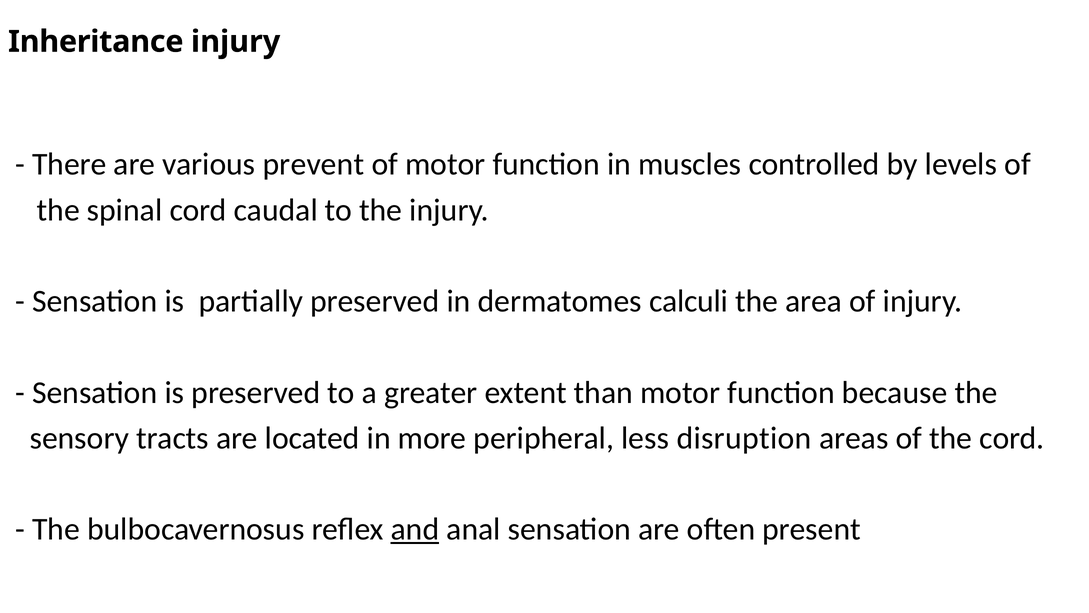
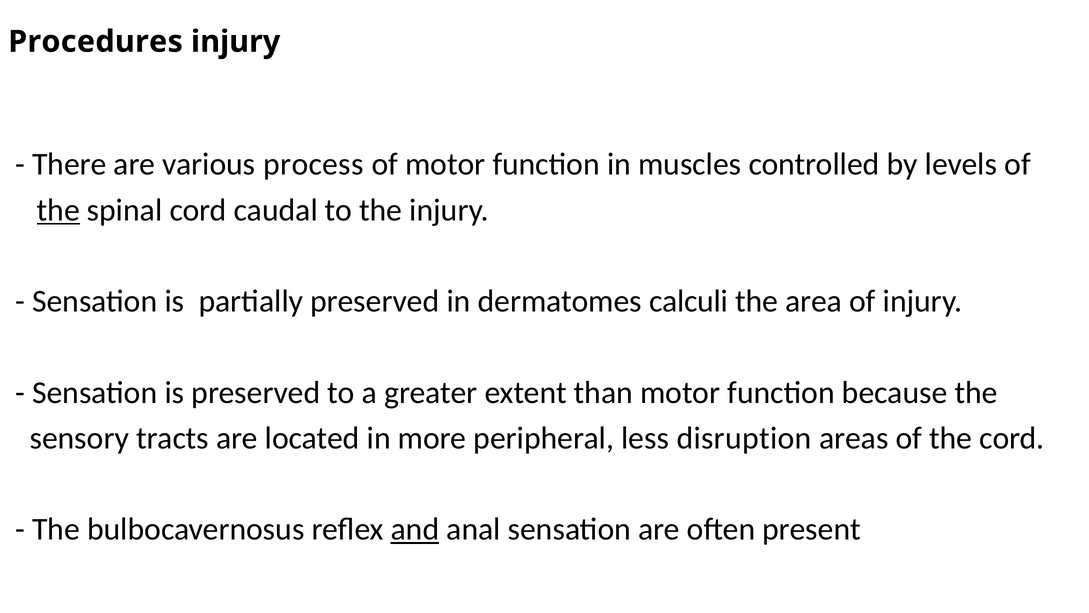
Inheritance: Inheritance -> Procedures
prevent: prevent -> process
the at (58, 210) underline: none -> present
